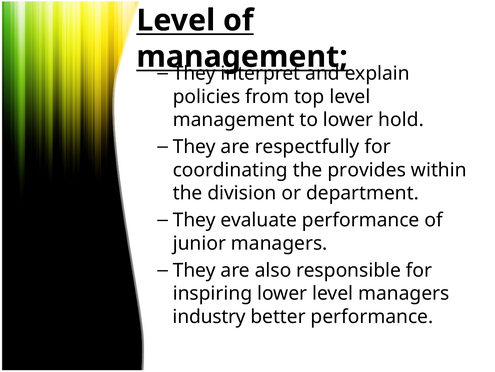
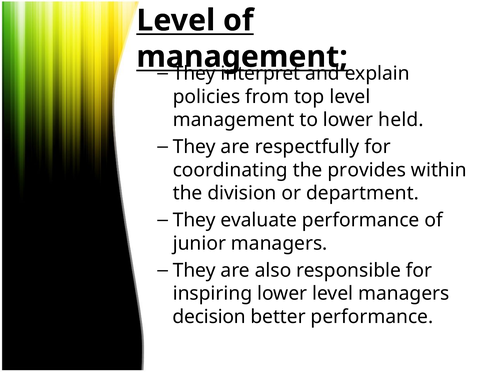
hold: hold -> held
industry: industry -> decision
